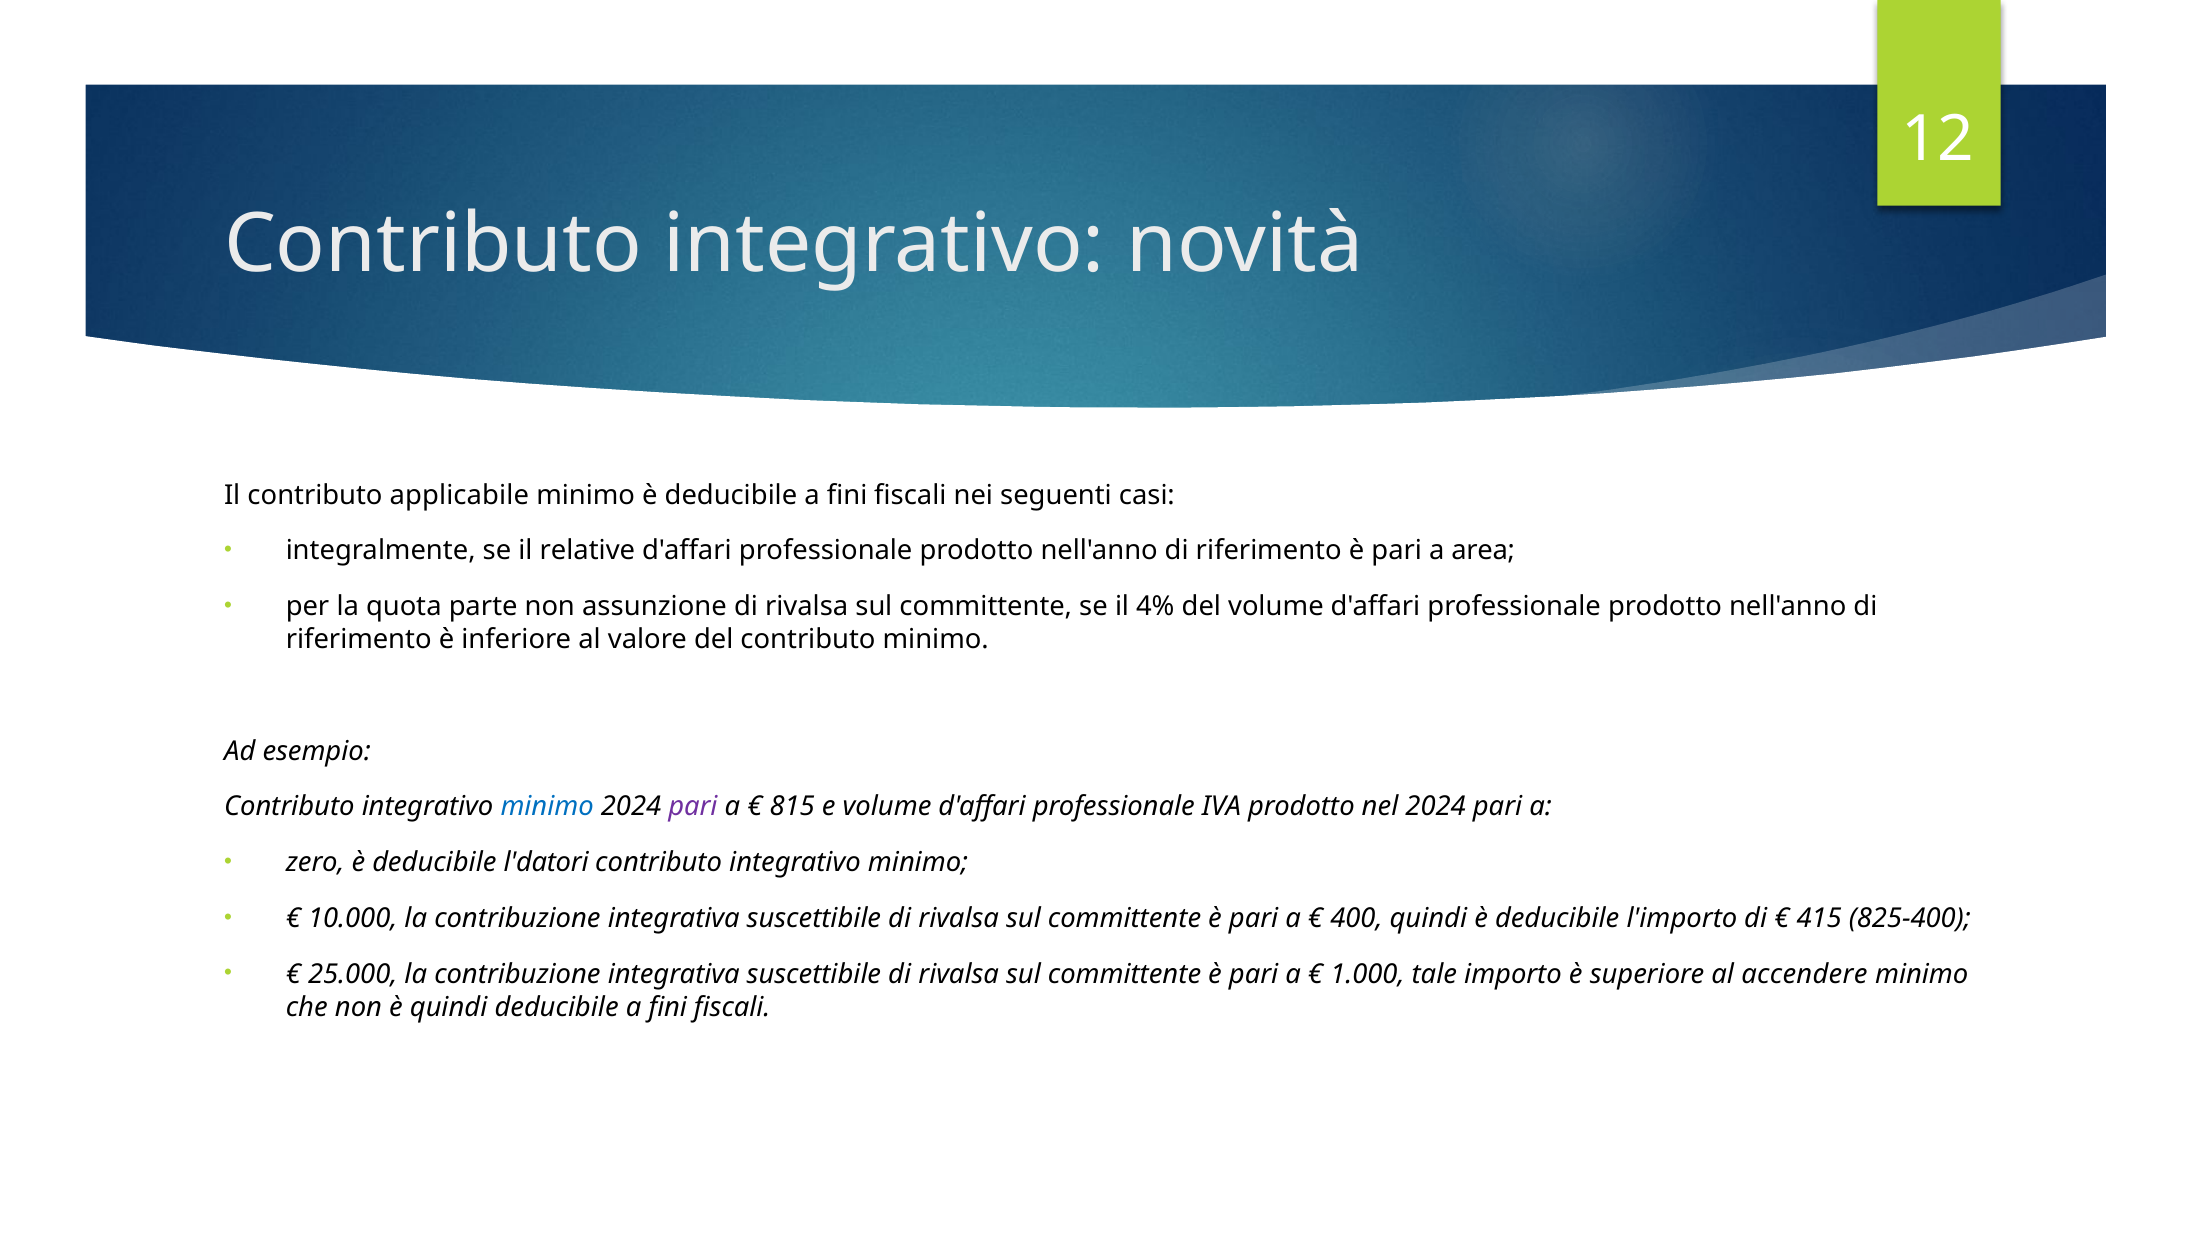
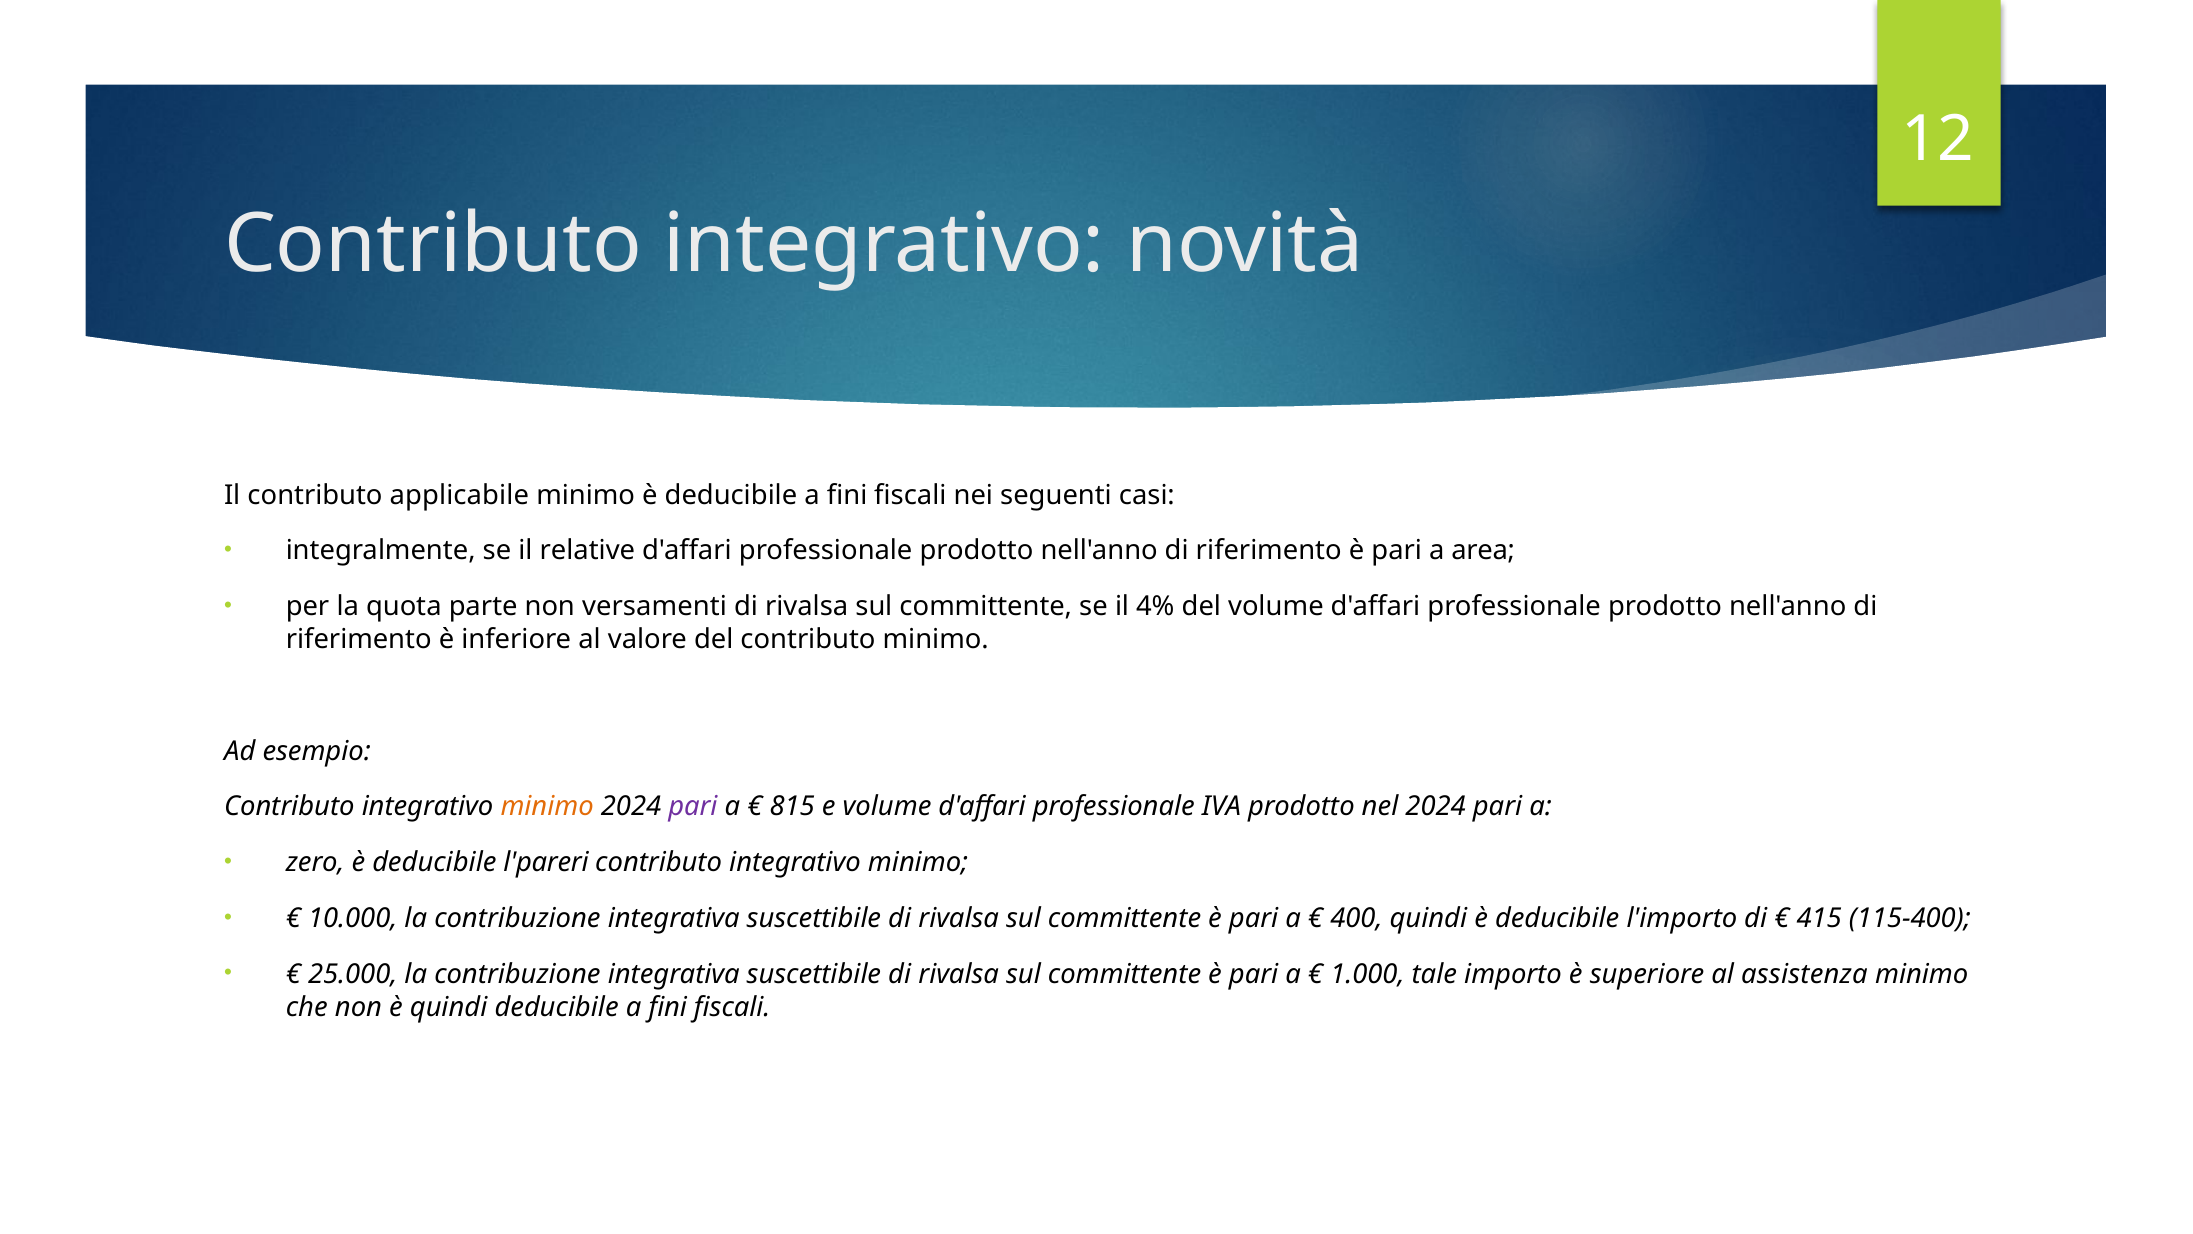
assunzione: assunzione -> versamenti
minimo at (547, 807) colour: blue -> orange
l'datori: l'datori -> l'pareri
825-400: 825-400 -> 115-400
accendere: accendere -> assistenza
